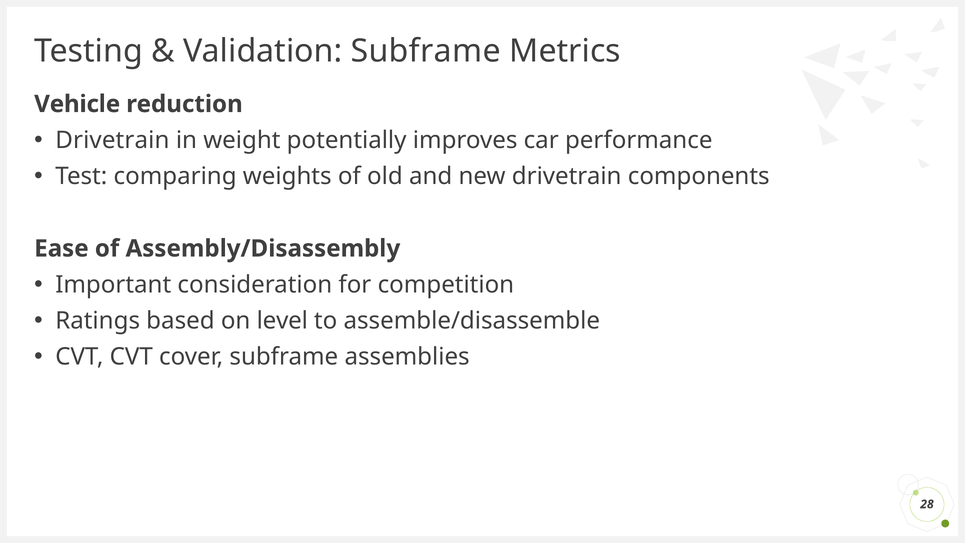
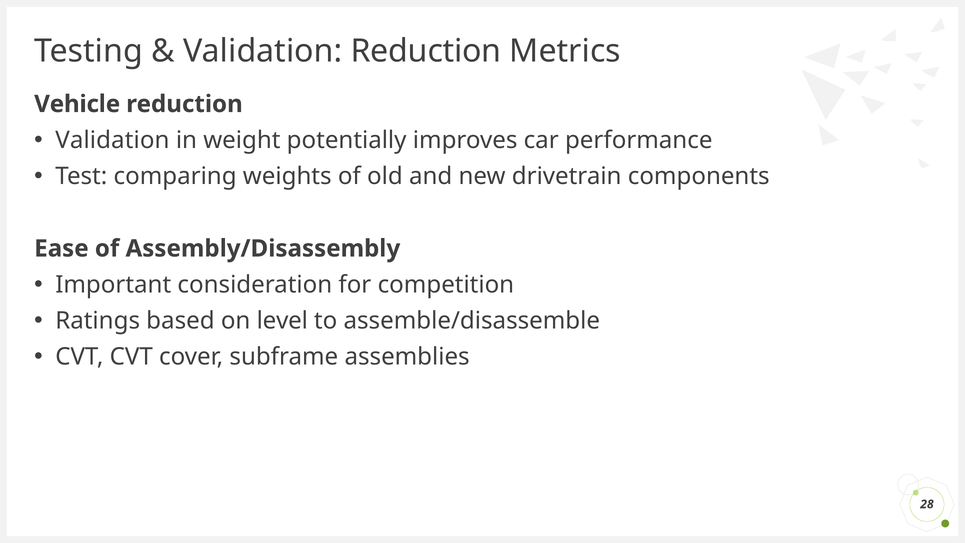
Validation Subframe: Subframe -> Reduction
Drivetrain at (112, 140): Drivetrain -> Validation
